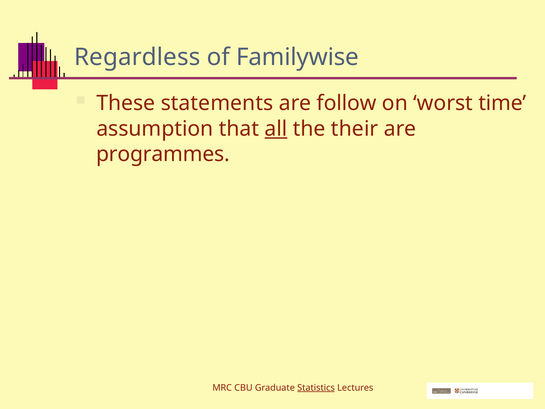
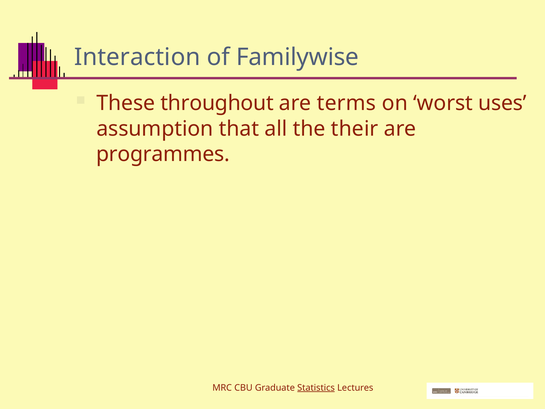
Regardless: Regardless -> Interaction
statements: statements -> throughout
follow: follow -> terms
time: time -> uses
all underline: present -> none
